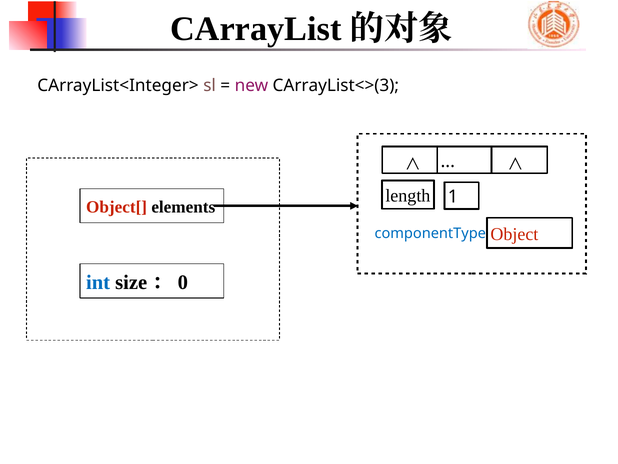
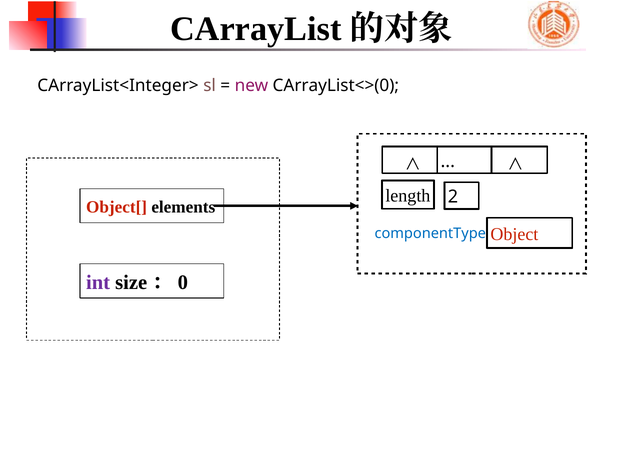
CArrayList<>(3: CArrayList<>(3 -> CArrayList<>(0
1: 1 -> 2
int colour: blue -> purple
